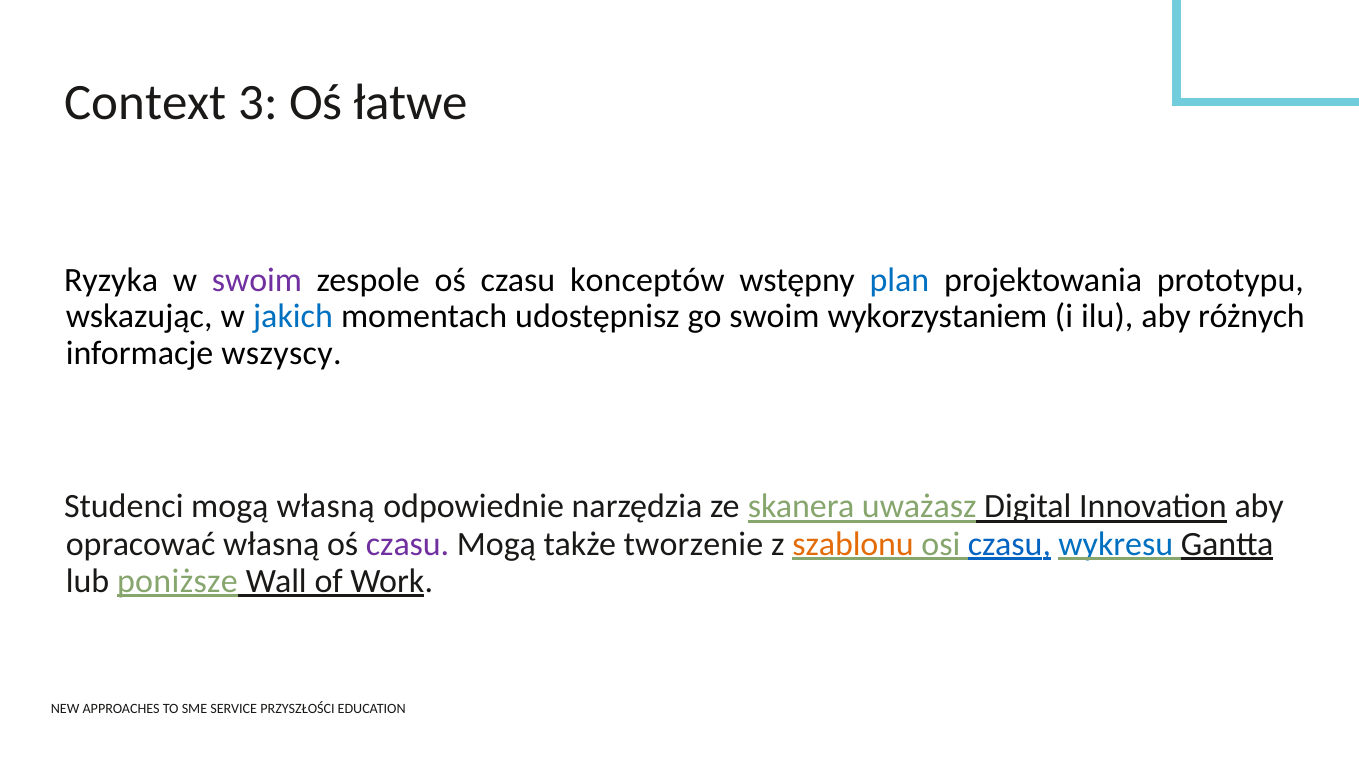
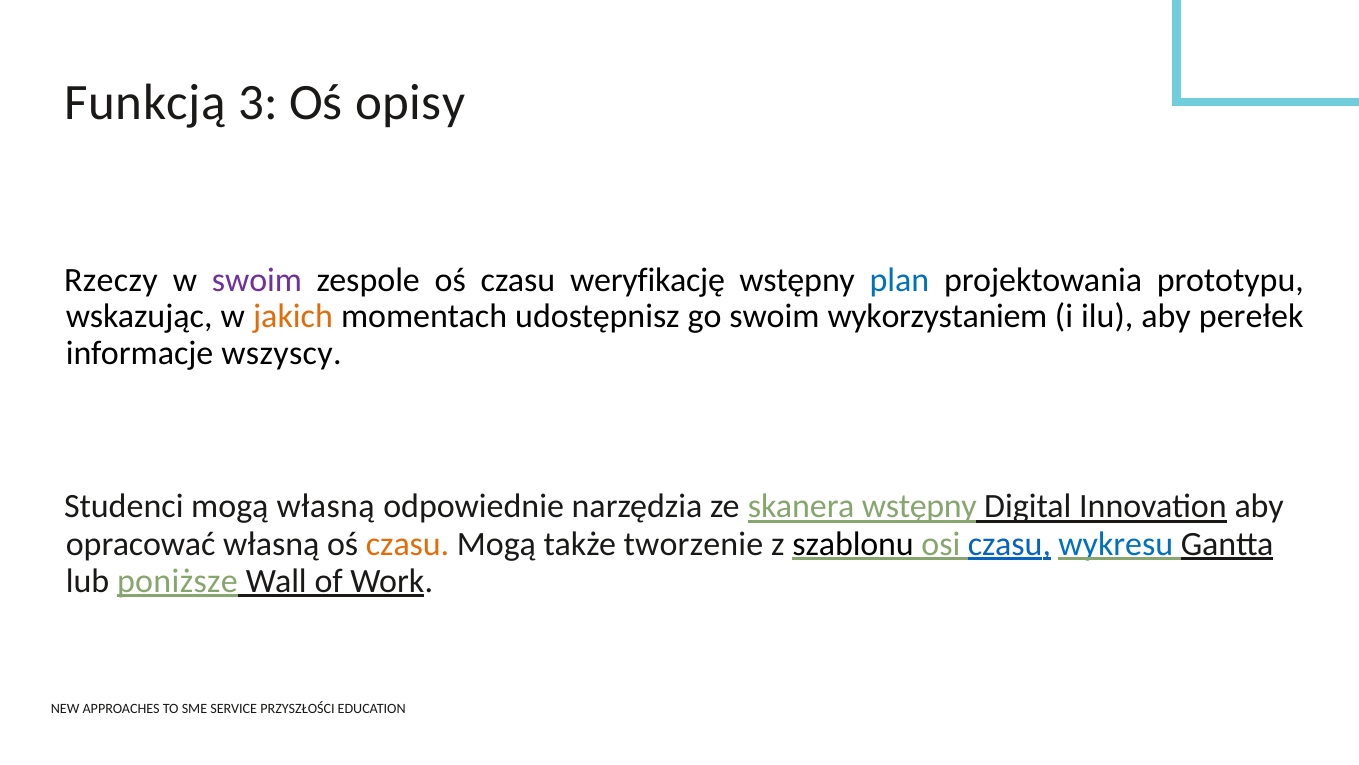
Context: Context -> Funkcją
łatwe: łatwe -> opisy
Ryzyka: Ryzyka -> Rzeczy
konceptów: konceptów -> weryfikację
jakich colour: blue -> orange
różnych: różnych -> perełek
skanera uważasz: uważasz -> wstępny
czasu at (408, 543) colour: purple -> orange
szablonu colour: orange -> black
